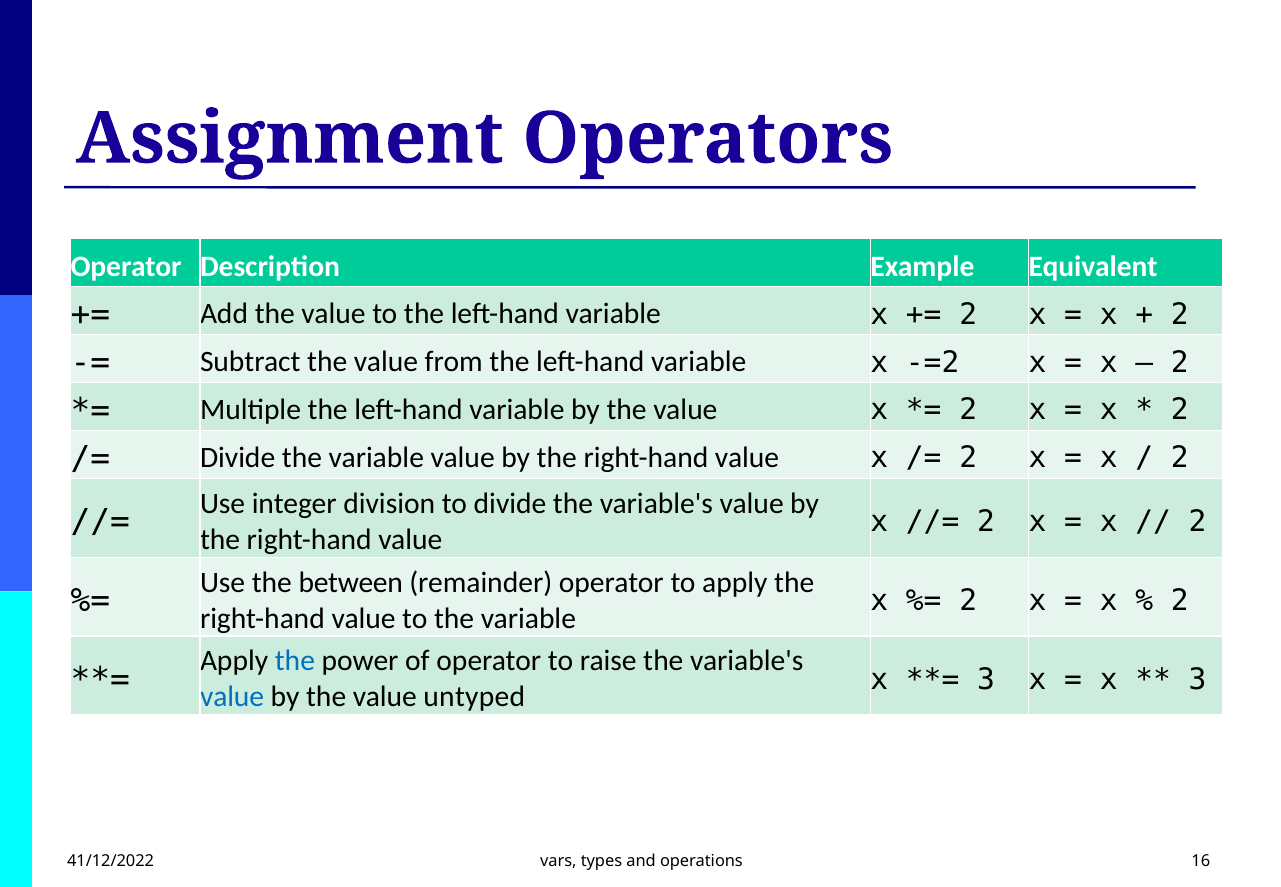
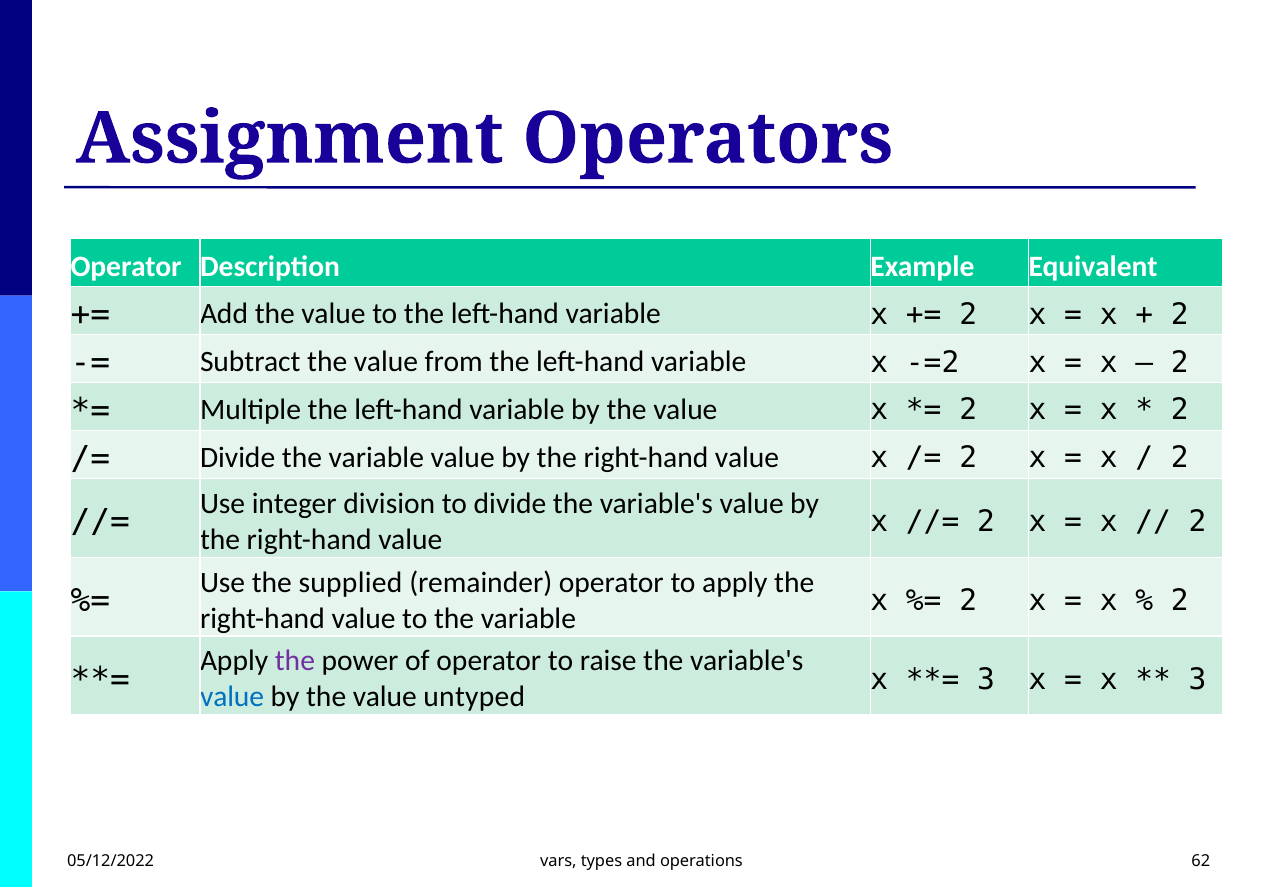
between: between -> supplied
the at (295, 661) colour: blue -> purple
41/12/2022: 41/12/2022 -> 05/12/2022
16: 16 -> 62
